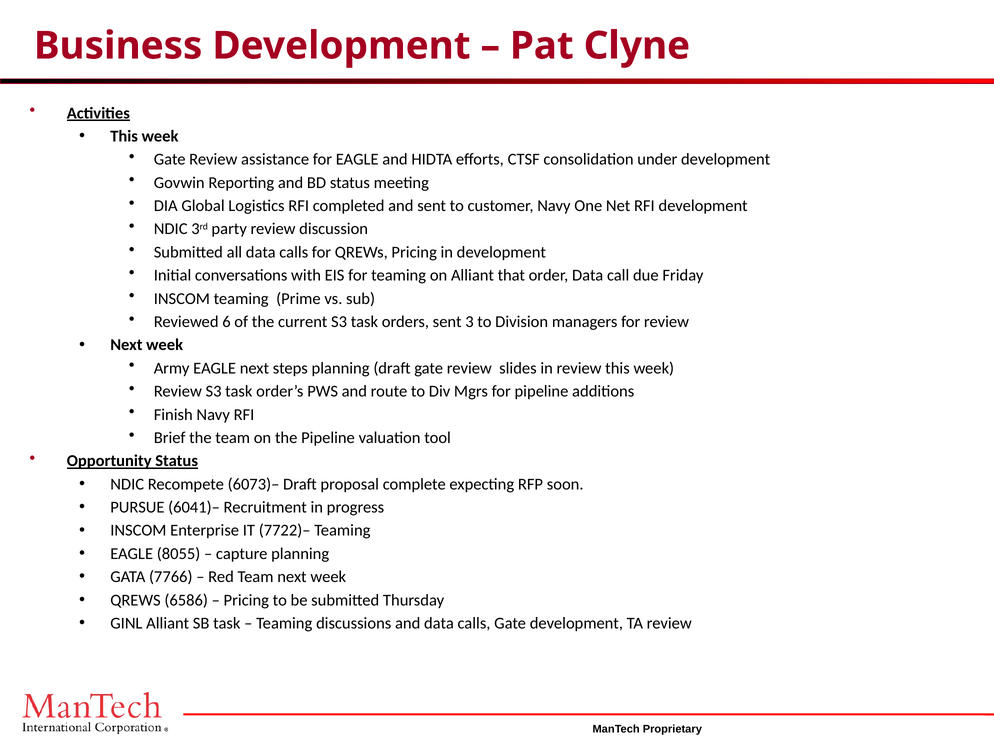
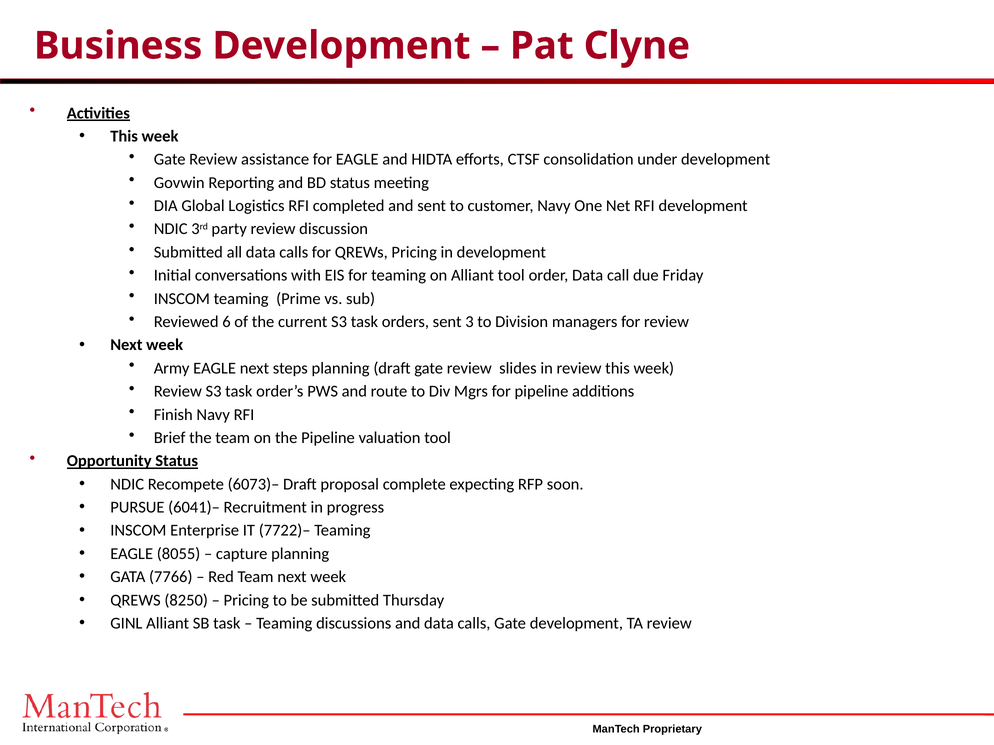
Alliant that: that -> tool
6586: 6586 -> 8250
